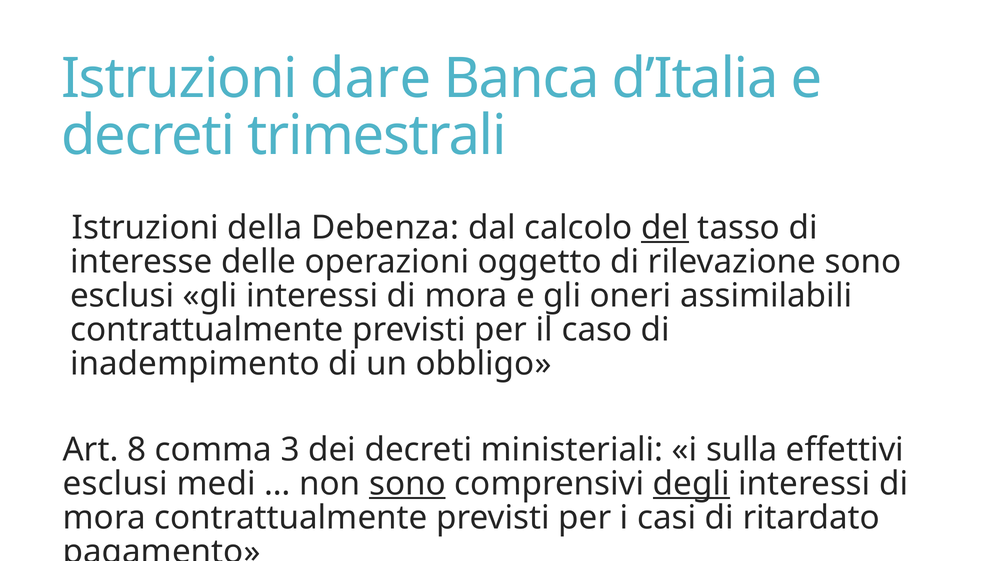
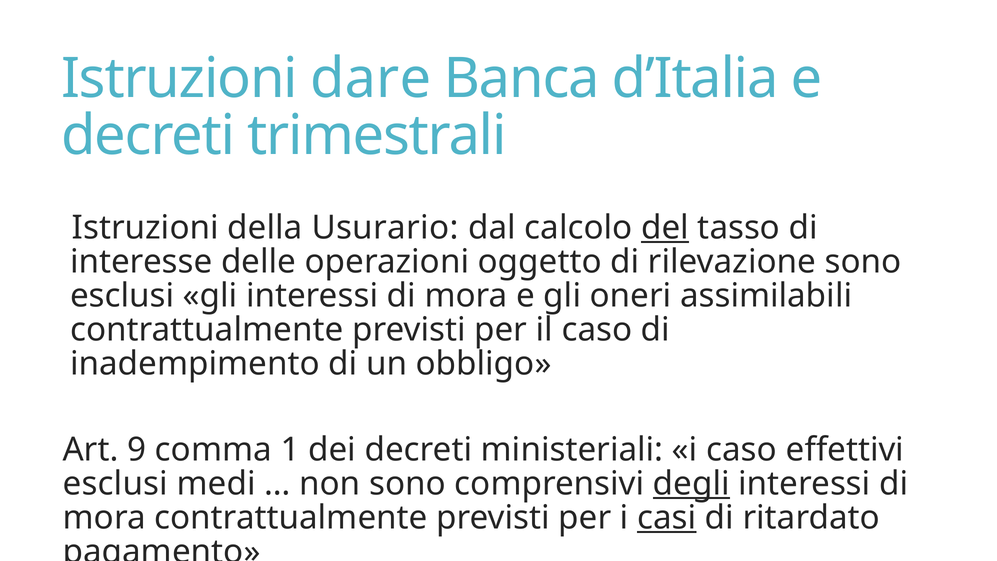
Debenza: Debenza -> Usurario
8: 8 -> 9
3: 3 -> 1
i sulla: sulla -> caso
sono at (407, 484) underline: present -> none
casi underline: none -> present
